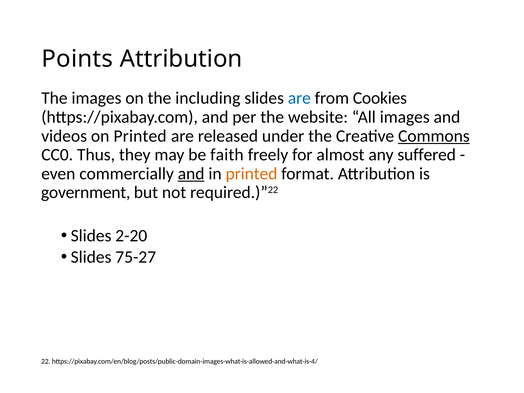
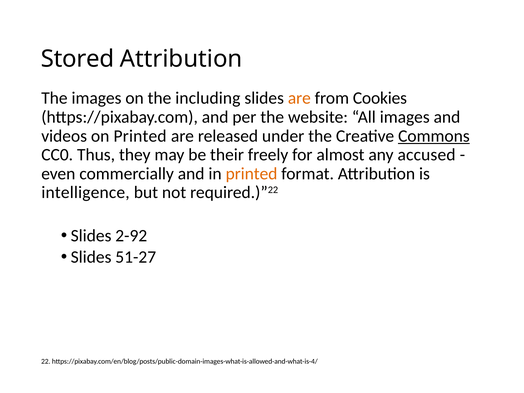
Points: Points -> Stored
are at (299, 98) colour: blue -> orange
faith: faith -> their
suffered: suffered -> accused
and at (191, 174) underline: present -> none
government: government -> intelligence
2-20: 2-20 -> 2-92
75-27: 75-27 -> 51-27
